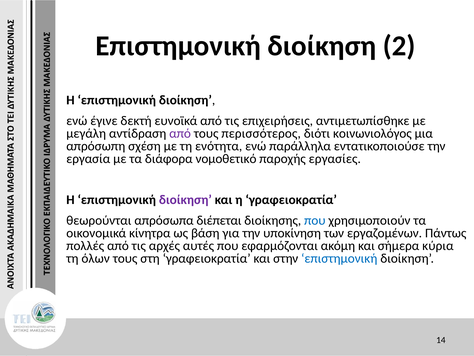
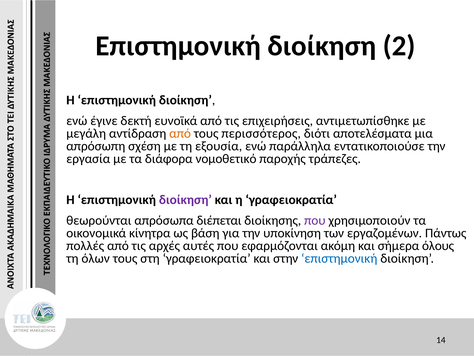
από at (180, 133) colour: purple -> orange
κοινωνιολόγος: κοινωνιολόγος -> αποτελέσματα
ενότητα: ενότητα -> εξουσία
εργασίες: εργασίες -> τράπεζες
που at (315, 220) colour: blue -> purple
κύρια: κύρια -> όλους
